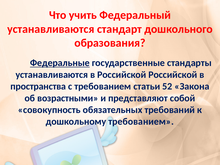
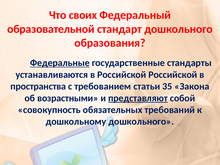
учить: учить -> своих
устанавливаются at (51, 29): устанавливаются -> образовательной
52: 52 -> 35
представляют underline: none -> present
дошкольному требованием: требованием -> дошкольного
